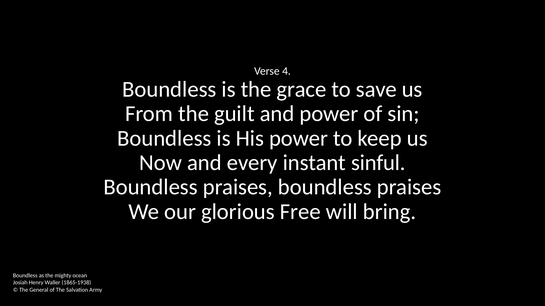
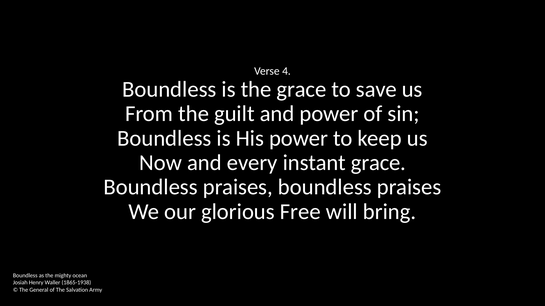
instant sinful: sinful -> grace
